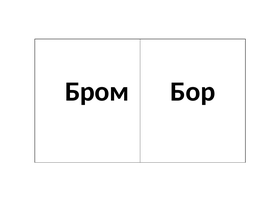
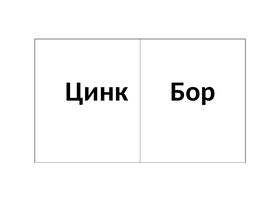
Бром: Бром -> Цинк
